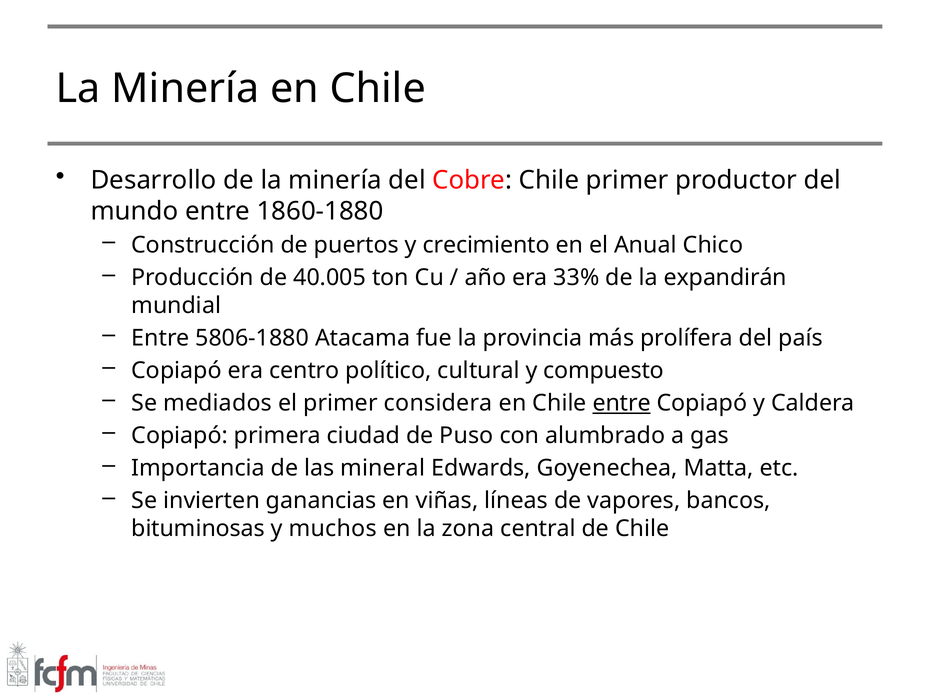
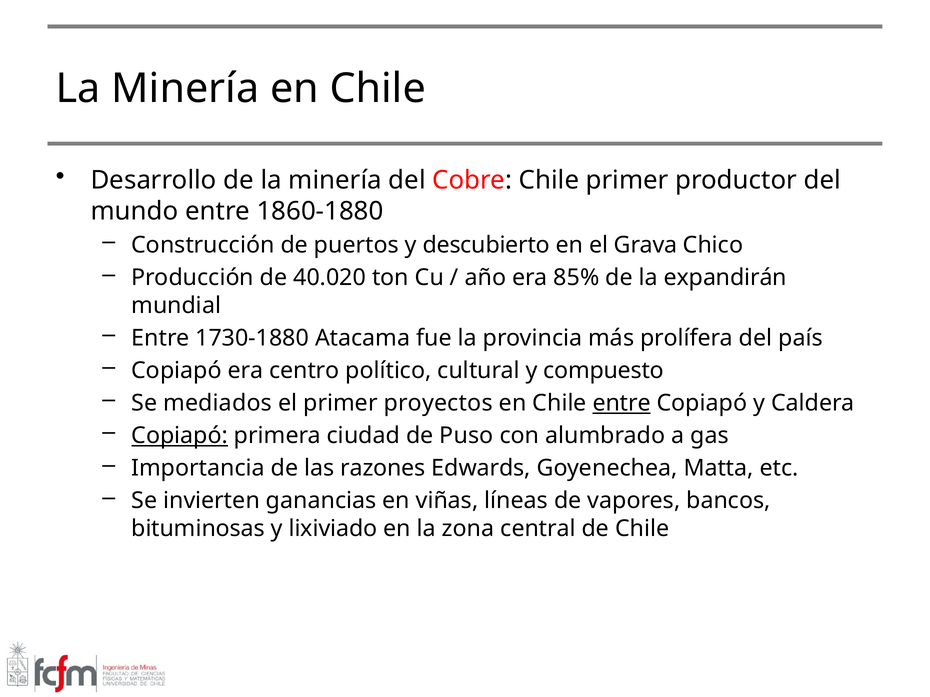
crecimiento: crecimiento -> descubierto
Anual: Anual -> Grava
40.005: 40.005 -> 40.020
33%: 33% -> 85%
5806-1880: 5806-1880 -> 1730-1880
considera: considera -> proyectos
Copiapó at (180, 436) underline: none -> present
mineral: mineral -> razones
muchos: muchos -> lixiviado
